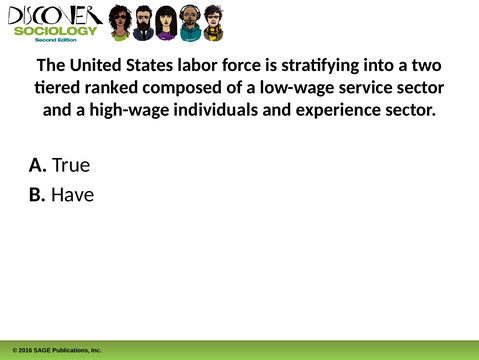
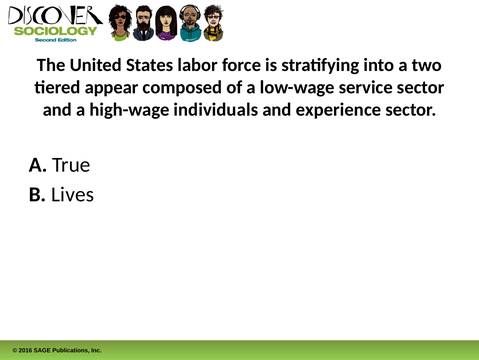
ranked: ranked -> appear
Have: Have -> Lives
